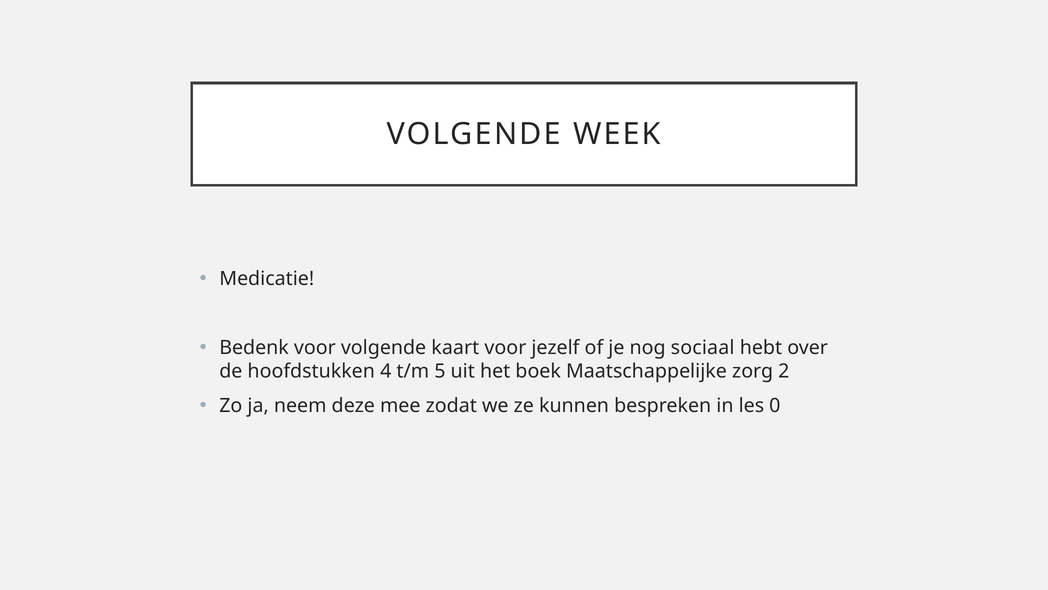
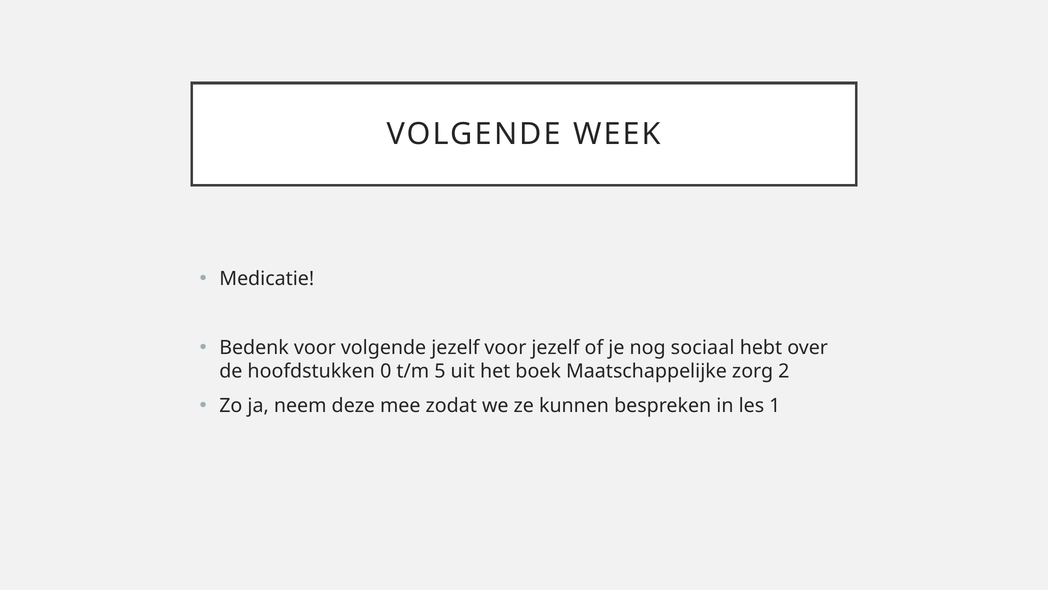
volgende kaart: kaart -> jezelf
4: 4 -> 0
0: 0 -> 1
